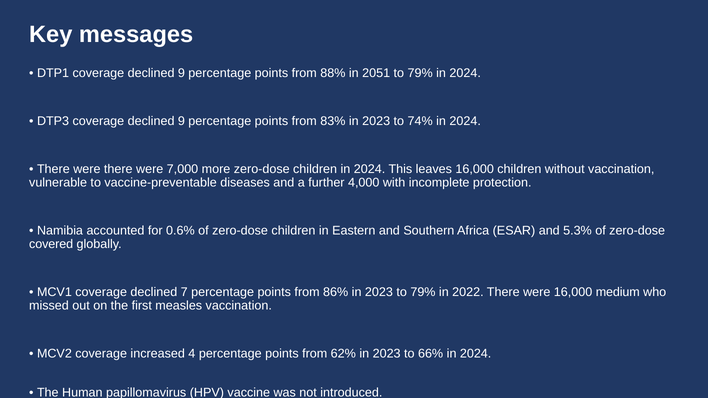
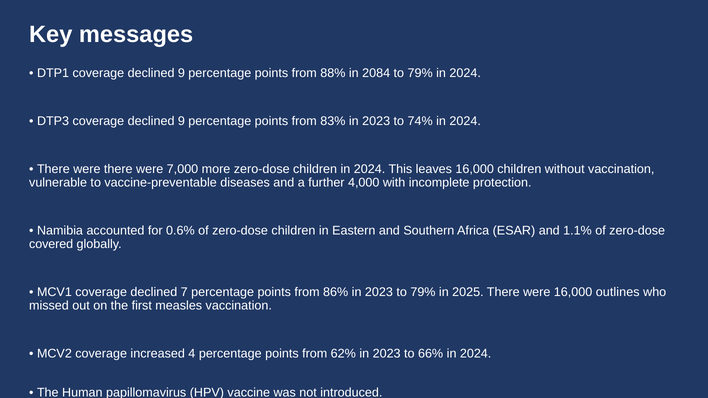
2051: 2051 -> 2084
5.3%: 5.3% -> 1.1%
2022: 2022 -> 2025
medium: medium -> outlines
